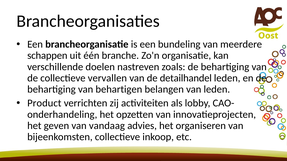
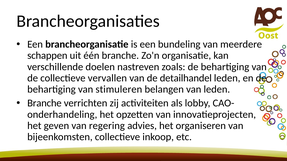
behartigen: behartigen -> stimuleren
Product at (44, 103): Product -> Branche
vandaag: vandaag -> regering
